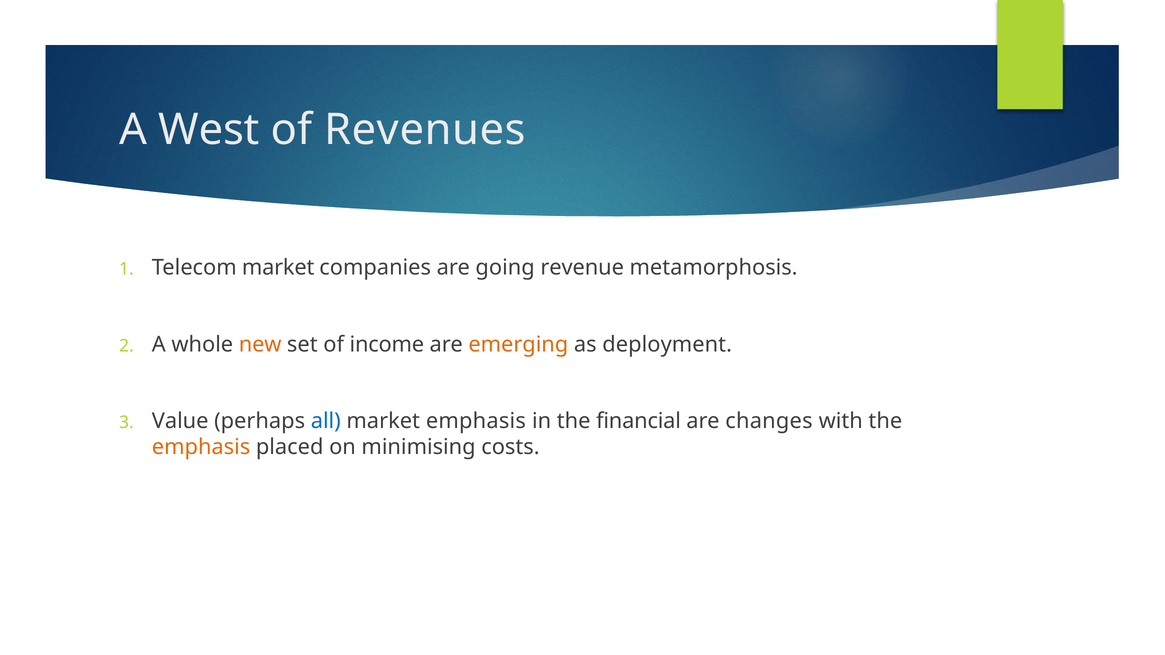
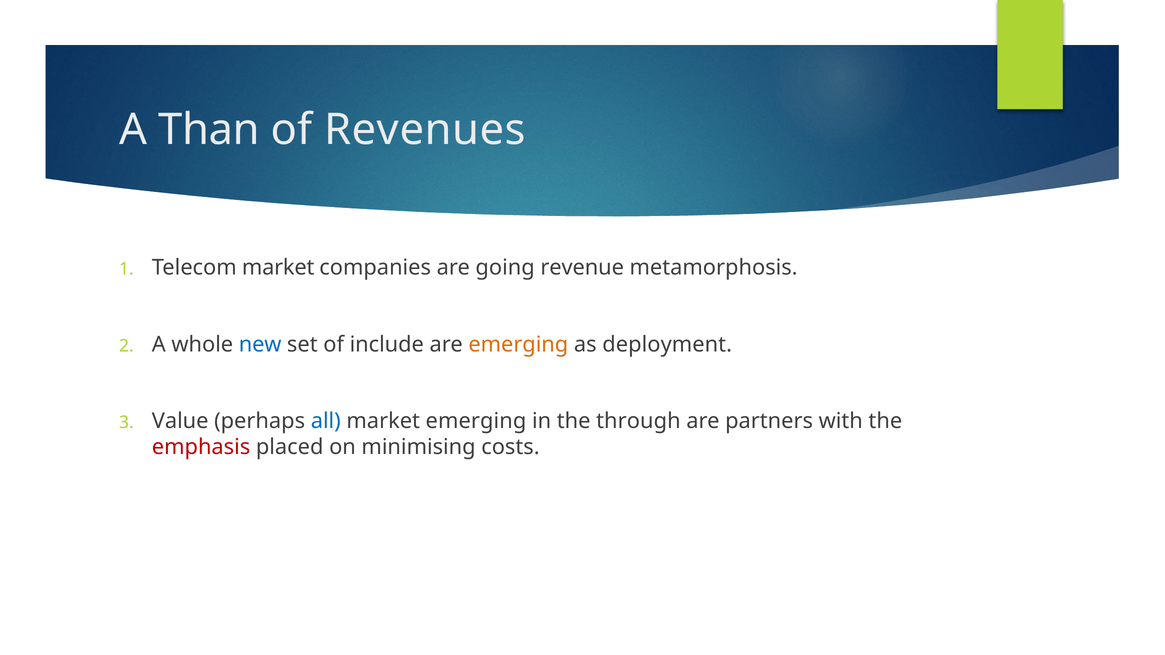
West: West -> Than
new colour: orange -> blue
income: income -> include
market emphasis: emphasis -> emerging
financial: financial -> through
changes: changes -> partners
emphasis at (201, 447) colour: orange -> red
